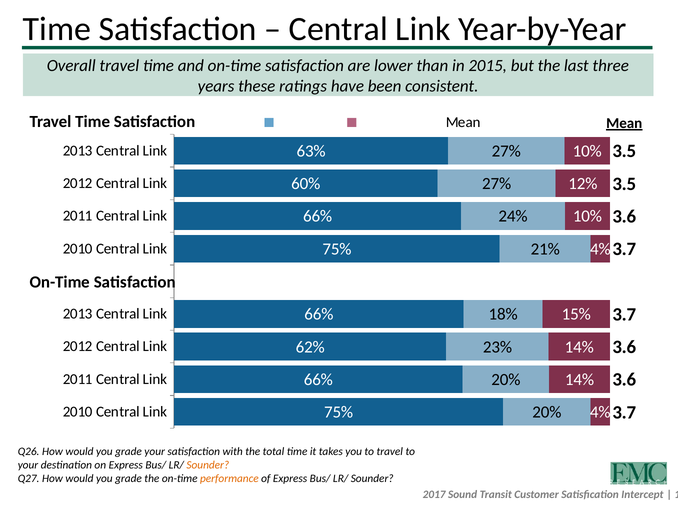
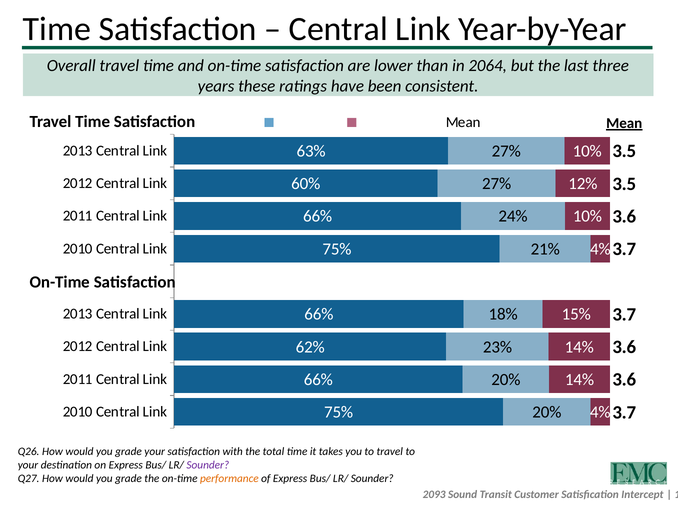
2015: 2015 -> 2064
Sounder at (208, 465) colour: orange -> purple
2017: 2017 -> 2093
